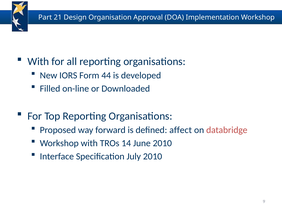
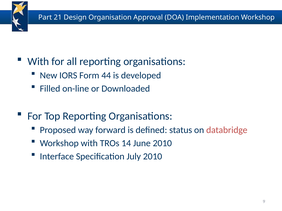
affect: affect -> status
